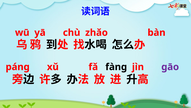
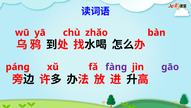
fàng colour: black -> purple
